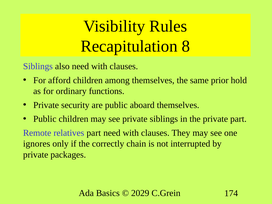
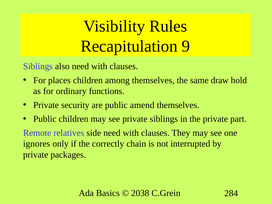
8: 8 -> 9
afford: afford -> places
prior: prior -> draw
aboard: aboard -> amend
relatives part: part -> side
2029: 2029 -> 2038
174: 174 -> 284
